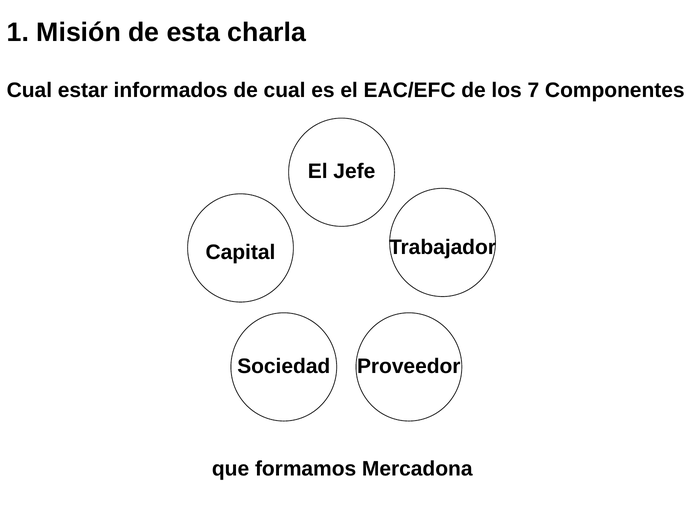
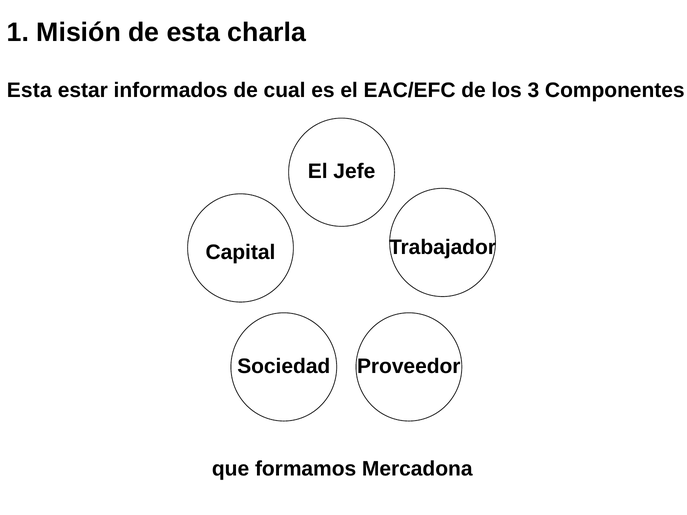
Cual at (29, 90): Cual -> Esta
7: 7 -> 3
